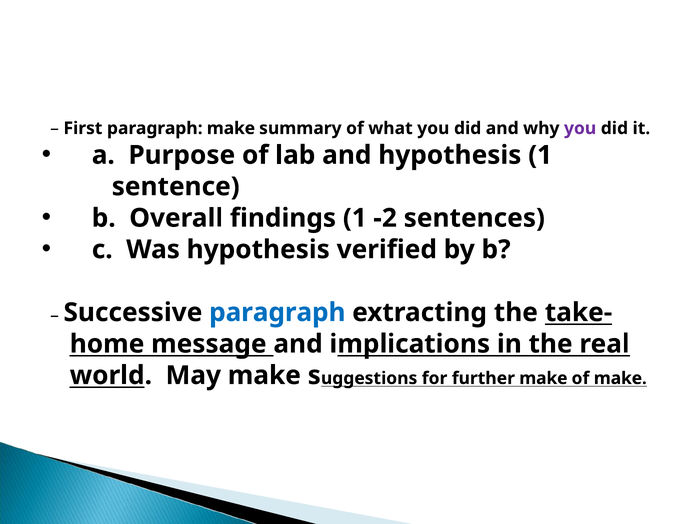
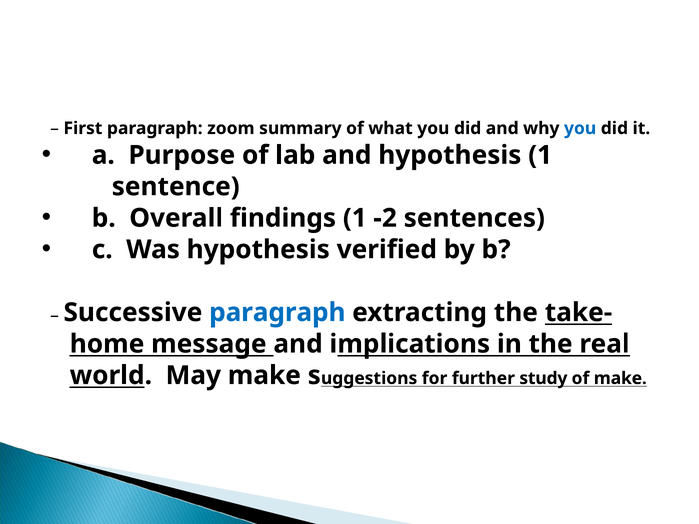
paragraph make: make -> zoom
you at (580, 128) colour: purple -> blue
further make: make -> study
